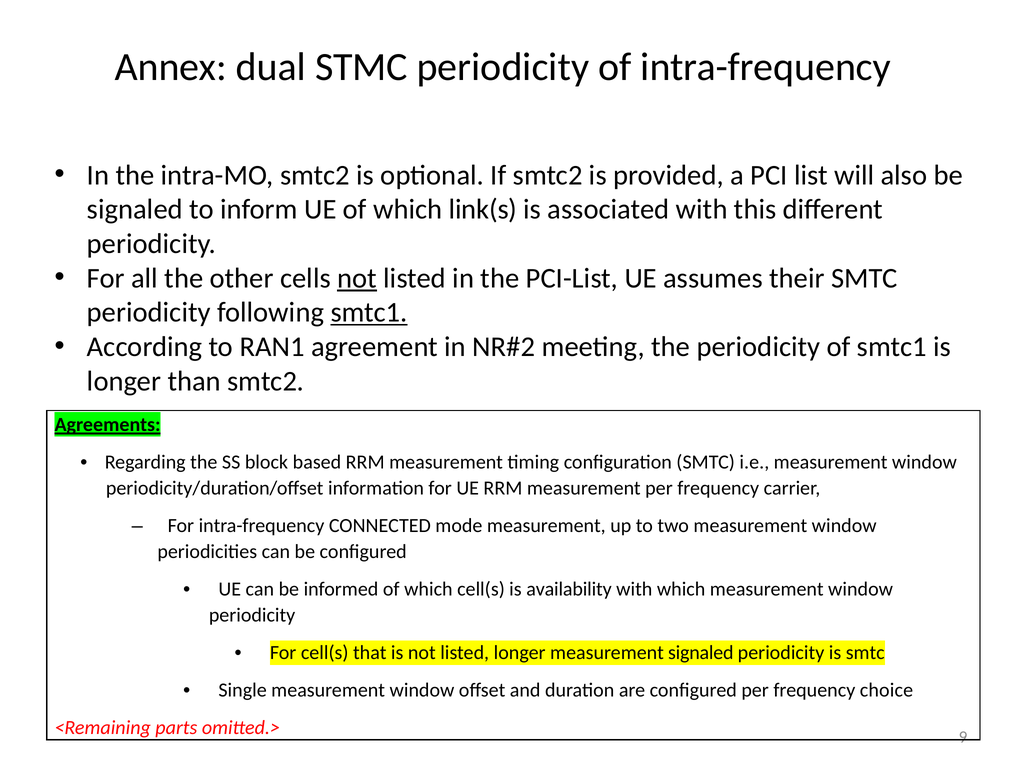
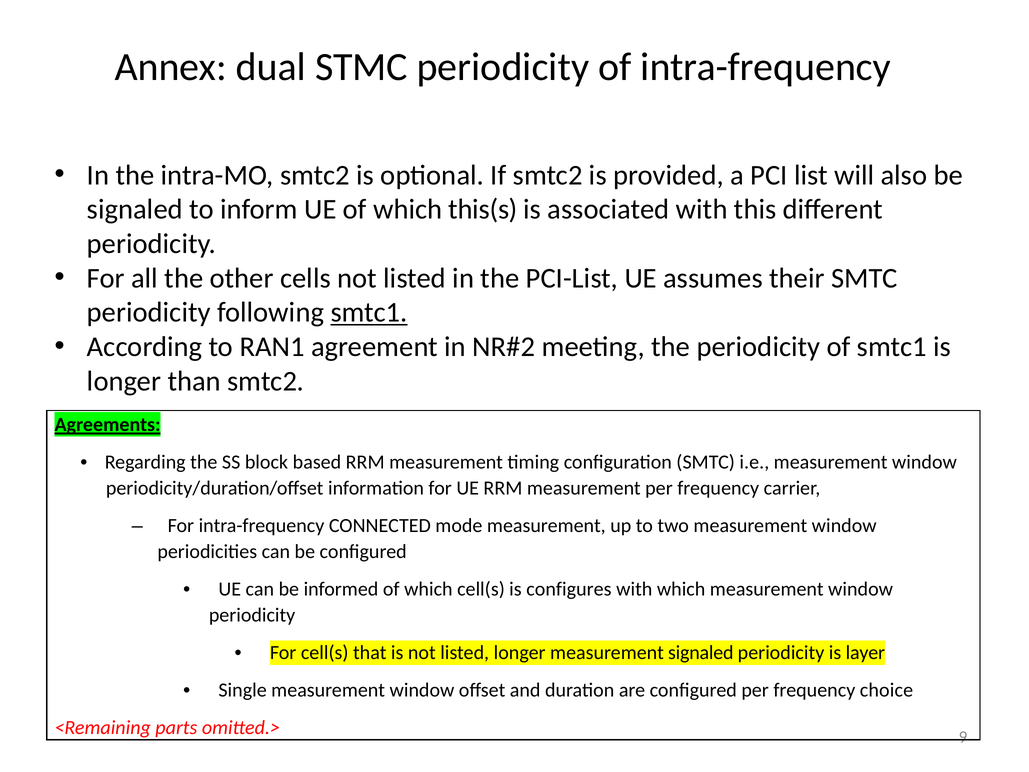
link(s: link(s -> this(s
not at (357, 278) underline: present -> none
availability: availability -> configures
is smtc: smtc -> layer
